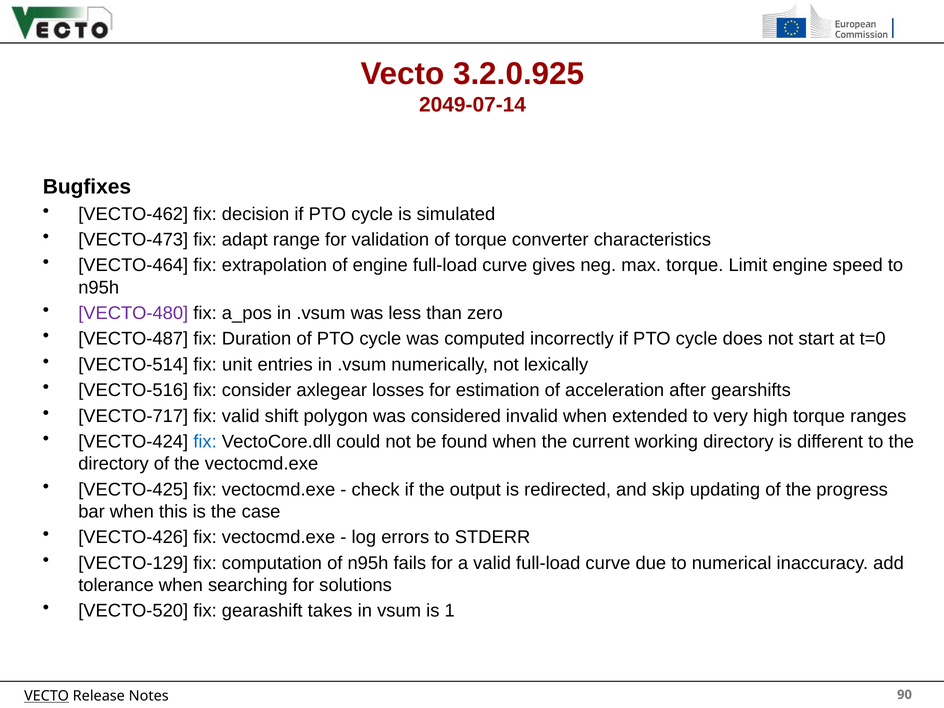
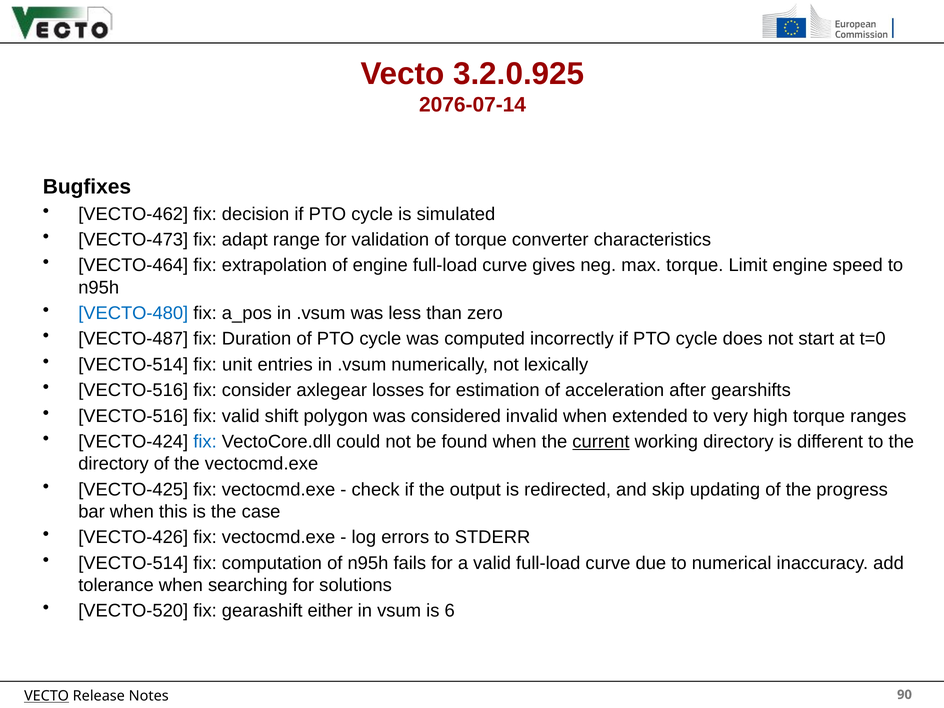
2049-07-14: 2049-07-14 -> 2076-07-14
VECTO-480 colour: purple -> blue
VECTO-717 at (133, 416): VECTO-717 -> VECTO-516
current underline: none -> present
VECTO-129 at (133, 563): VECTO-129 -> VECTO-514
takes: takes -> either
1: 1 -> 6
